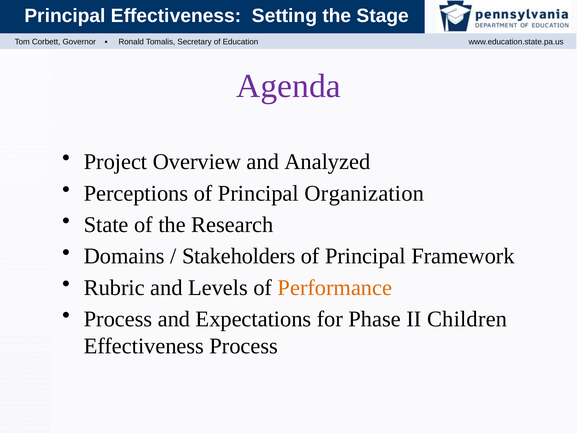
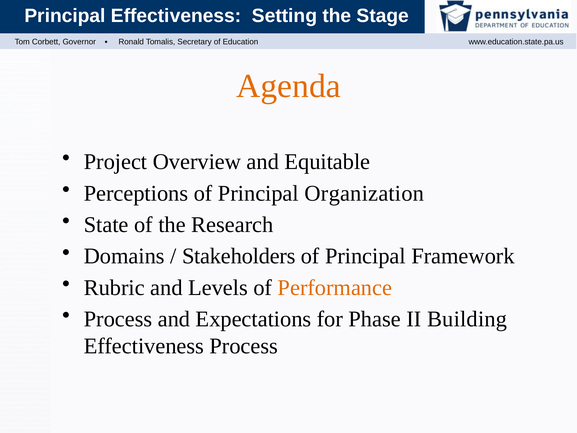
Agenda colour: purple -> orange
Analyzed: Analyzed -> Equitable
Children: Children -> Building
